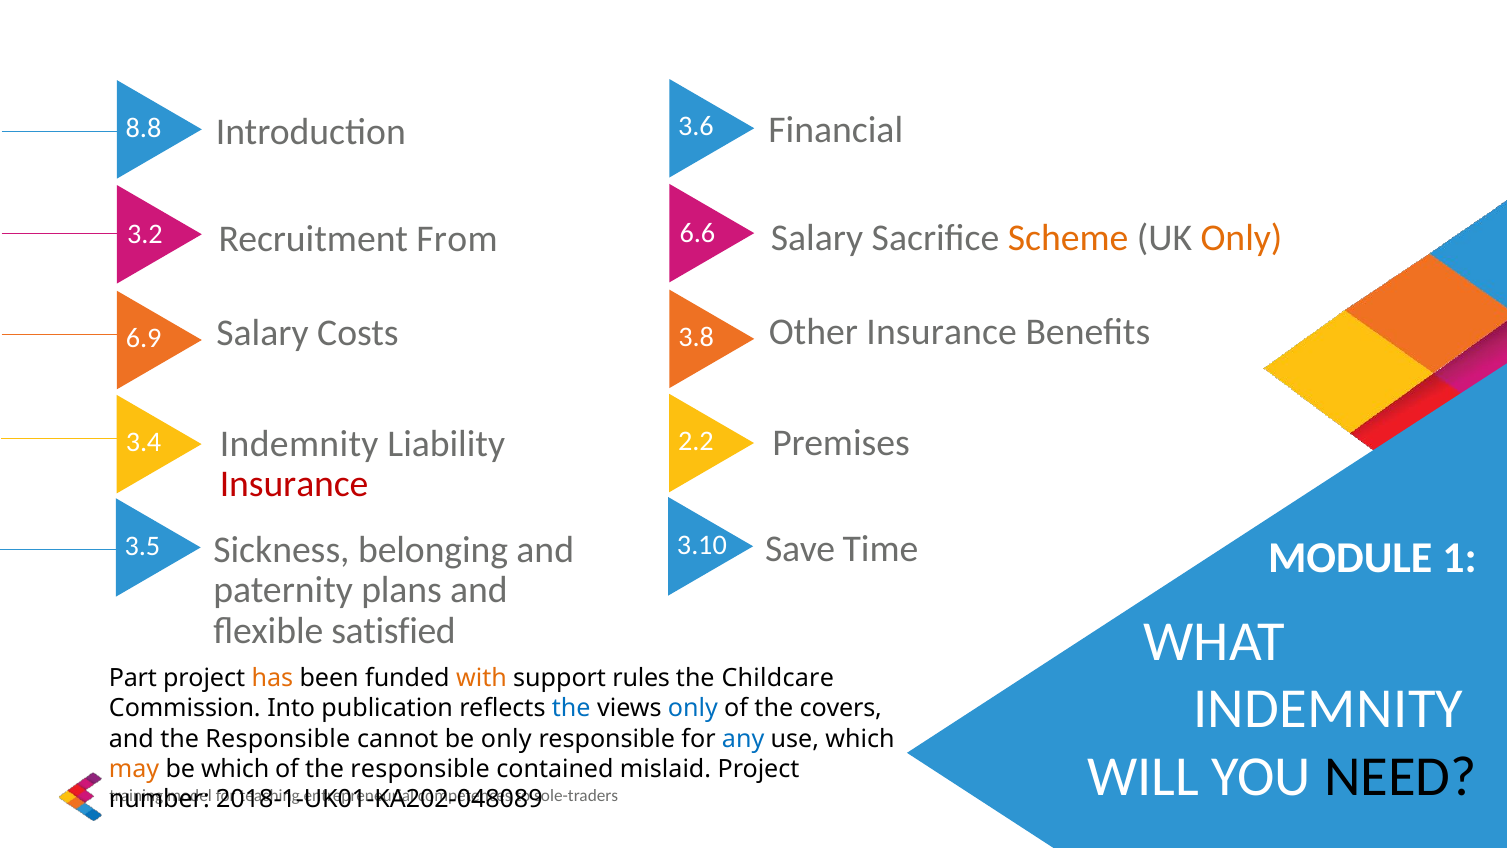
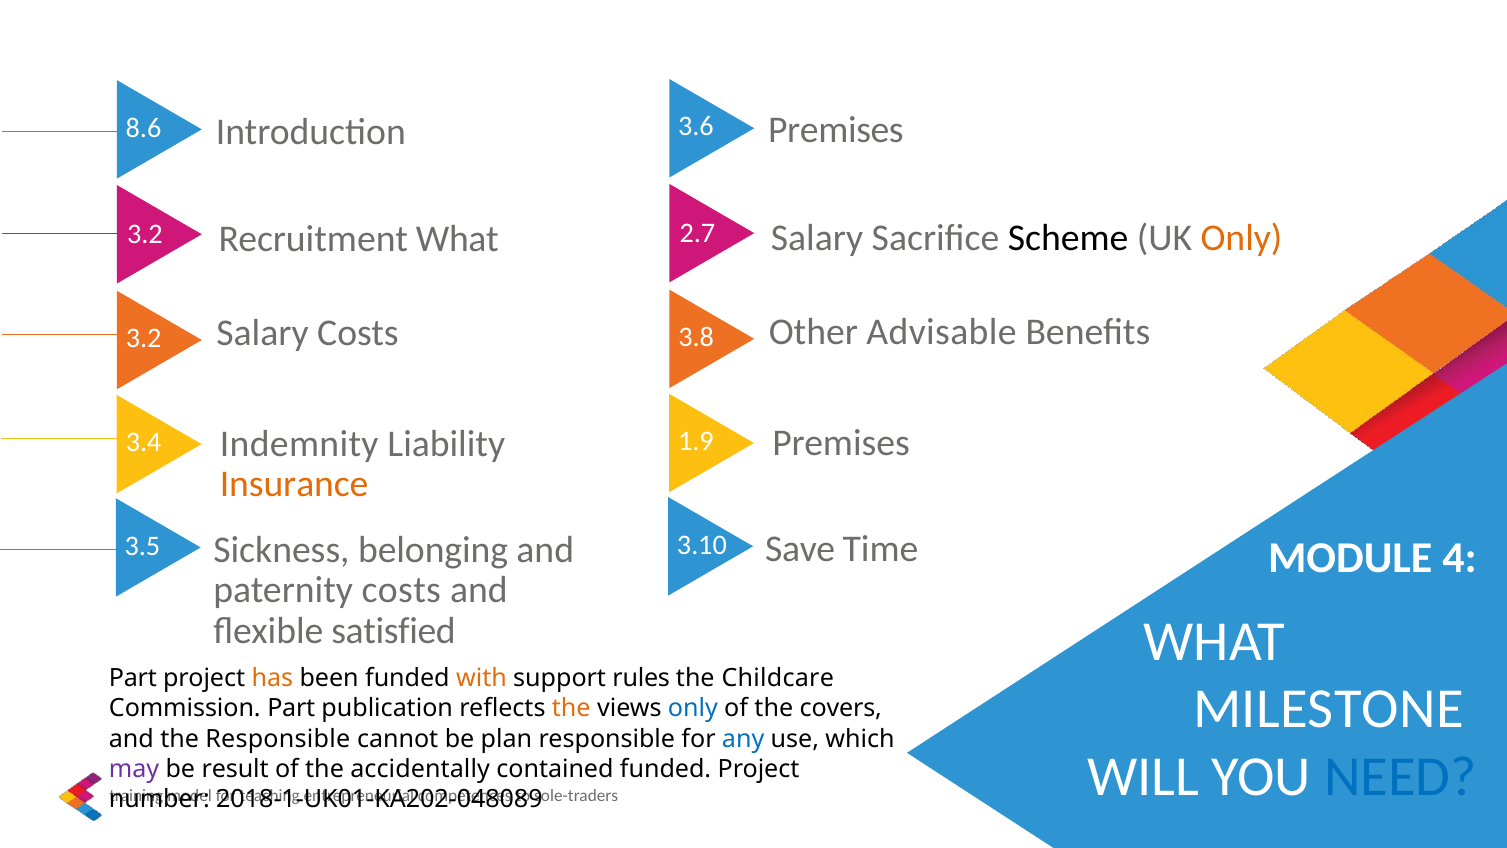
Financial at (836, 130): Financial -> Premises
8.8: 8.8 -> 8.6
6.6: 6.6 -> 2.7
Scheme colour: orange -> black
Recruitment From: From -> What
Other Insurance: Insurance -> Advisable
6.9 at (144, 338): 6.9 -> 3.2
2.2: 2.2 -> 1.9
Insurance at (294, 484) colour: red -> orange
1: 1 -> 4
paternity plans: plans -> costs
INDEMNITY at (1328, 709): INDEMNITY -> MILESTONE
Commission Into: Into -> Part
the at (571, 708) colour: blue -> orange
be only: only -> plan
NEED colour: black -> blue
may colour: orange -> purple
be which: which -> result
of the responsible: responsible -> accidentally
contained mislaid: mislaid -> funded
